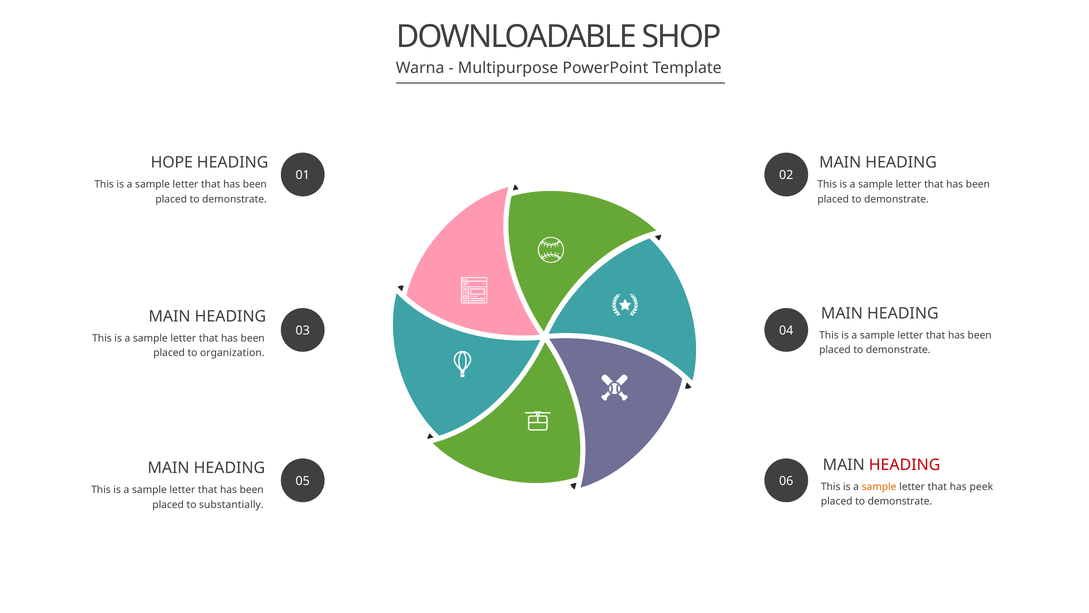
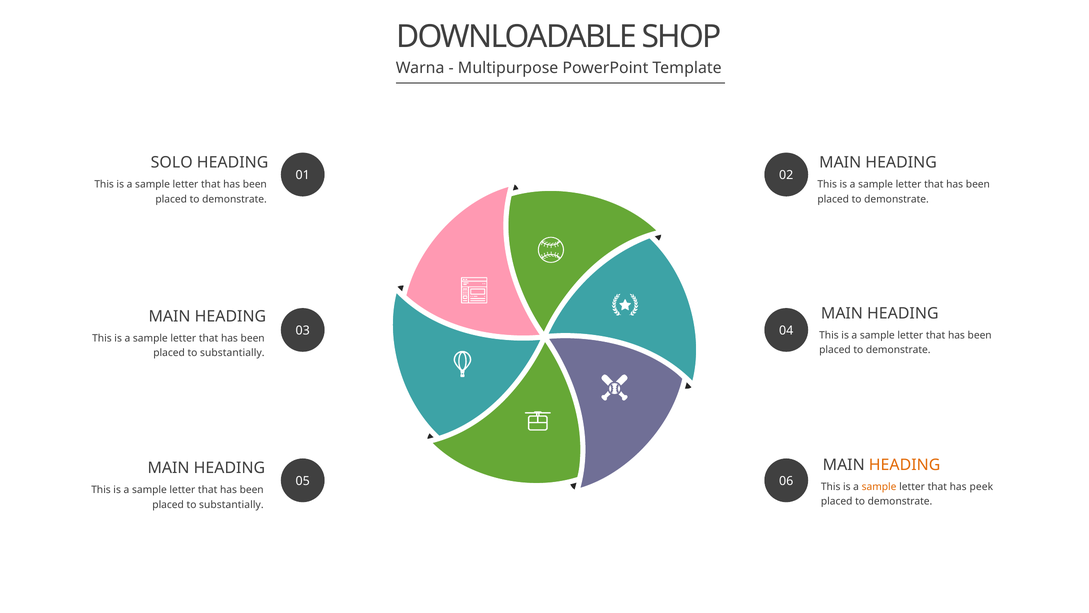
HOPE: HOPE -> SOLO
organization at (232, 353): organization -> substantially
HEADING at (905, 465) colour: red -> orange
